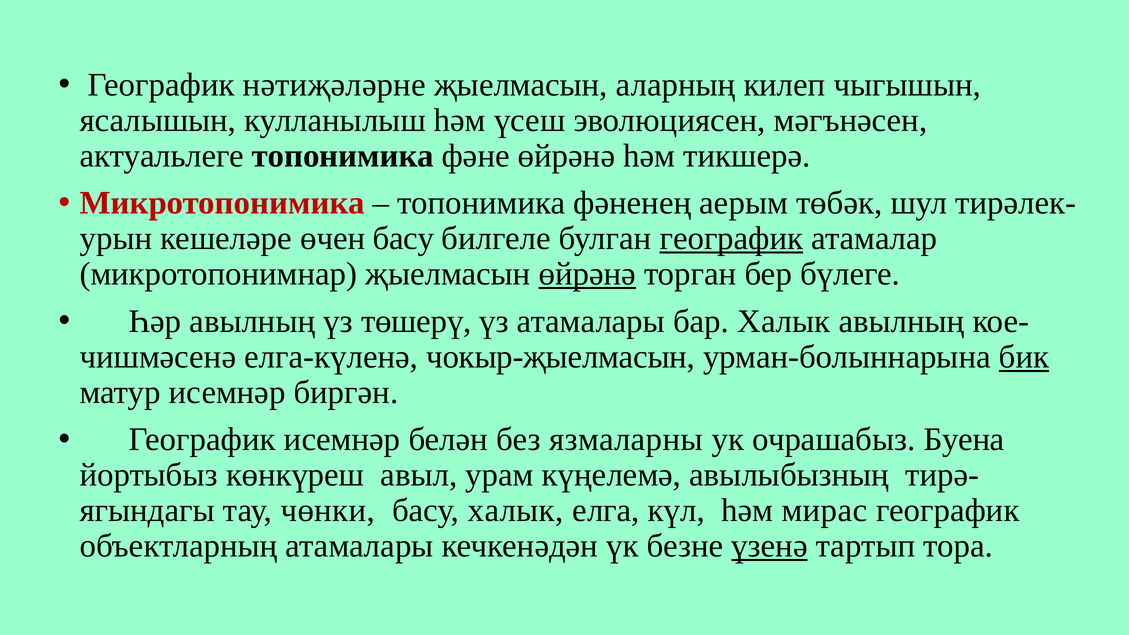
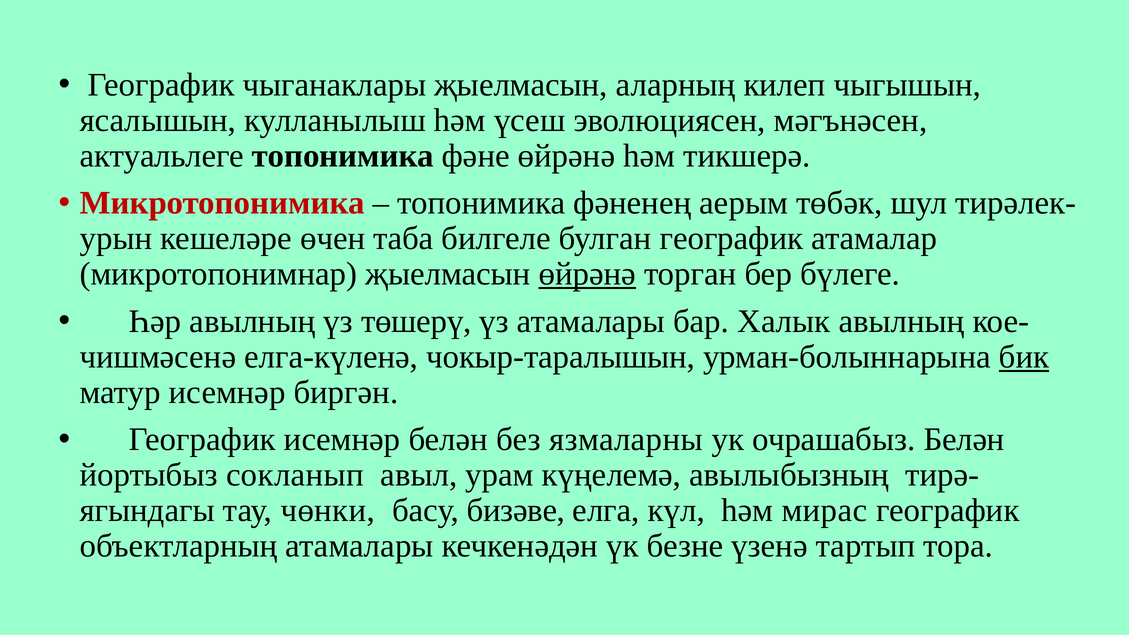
нәтиҗәләрне: нәтиҗәләрне -> чыганаклары
өчен басу: басу -> таба
географик at (731, 238) underline: present -> none
чокыр-җыелмасын: чокыр-җыелмасын -> чокыр-таралышын
очрашабыз Буена: Буена -> Белән
көнкүреш: көнкүреш -> сокланып
басу халык: халык -> бизәве
үзенә underline: present -> none
